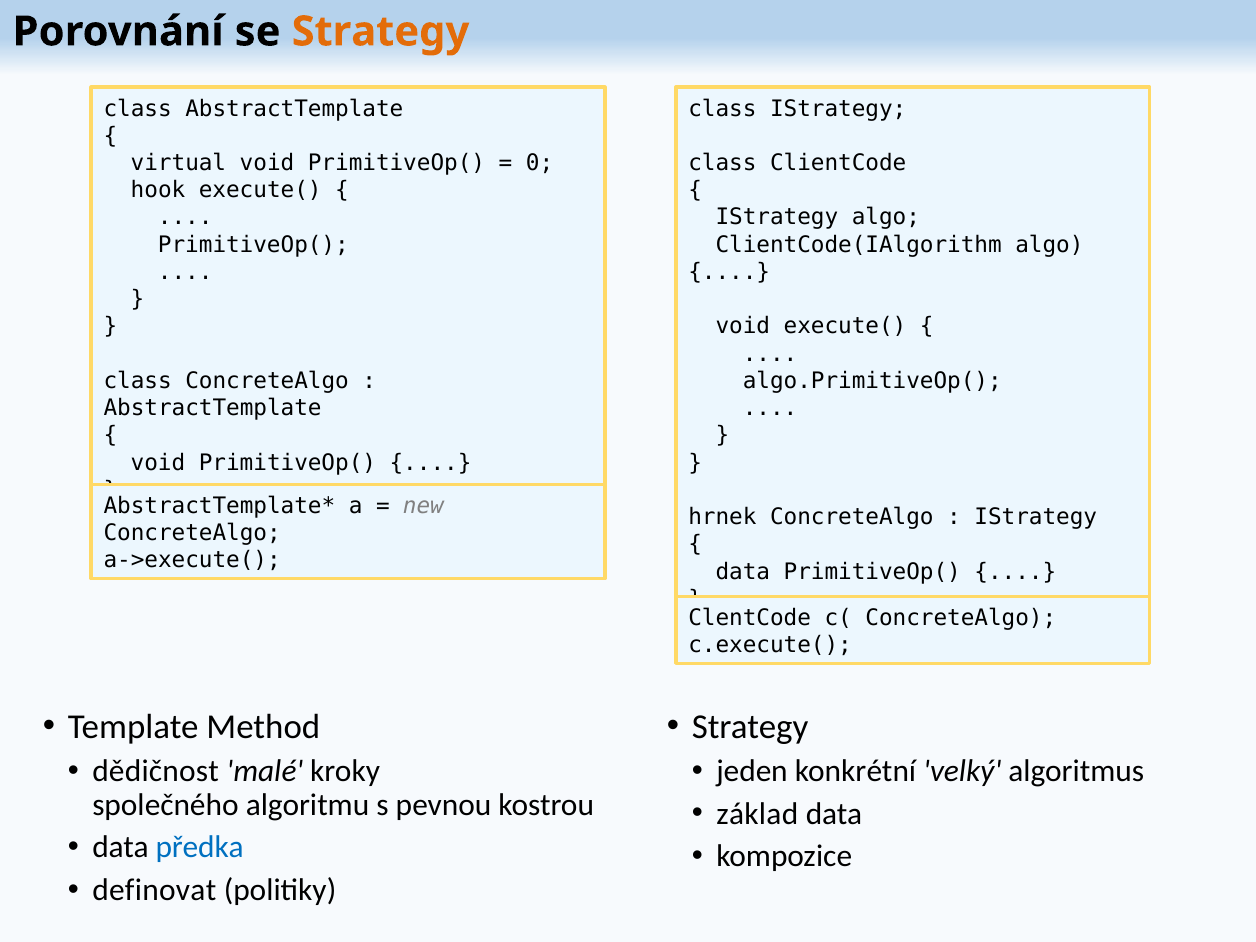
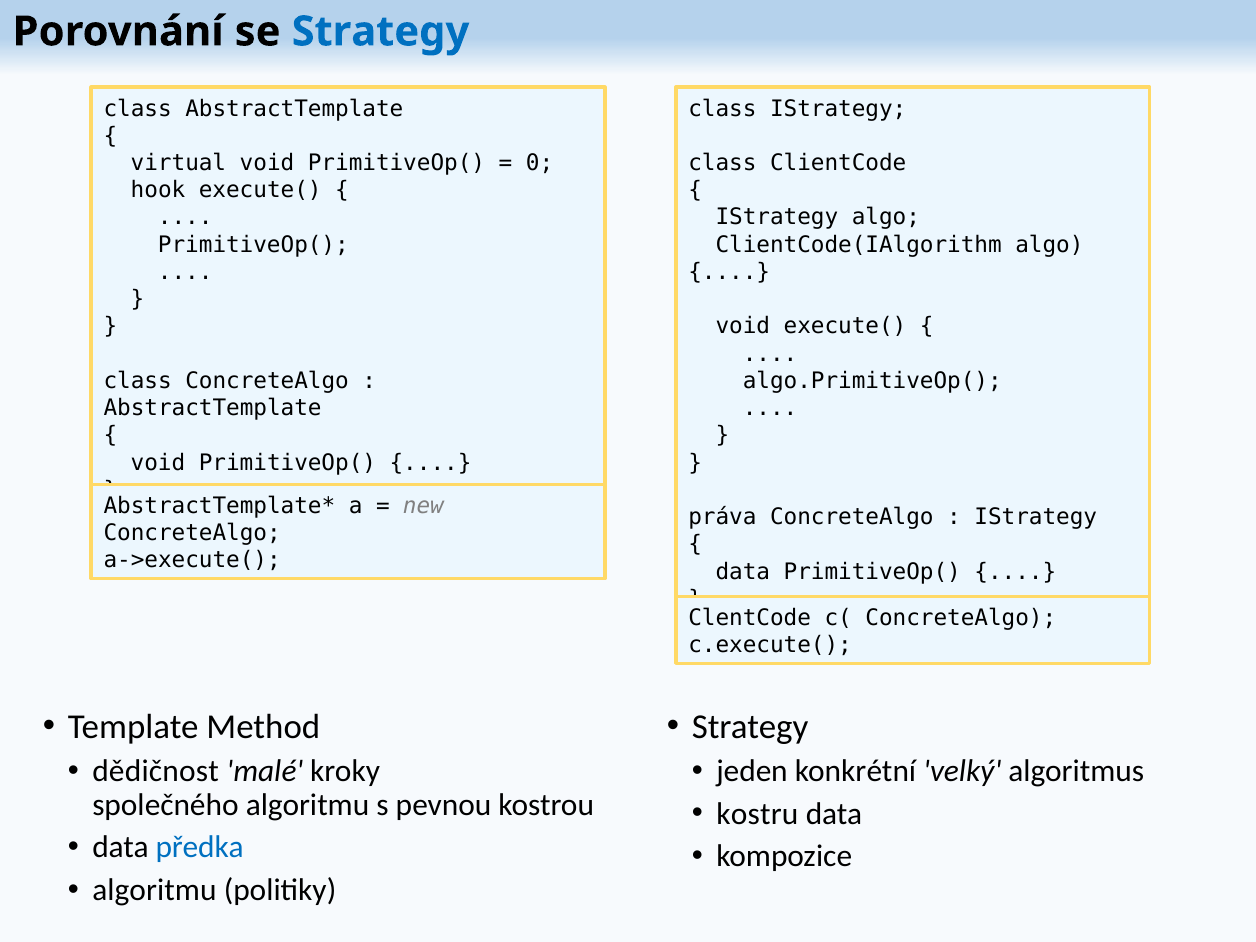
Strategy at (380, 32) colour: orange -> blue
hrnek: hrnek -> práva
základ: základ -> kostru
definovat at (154, 890): definovat -> algoritmu
